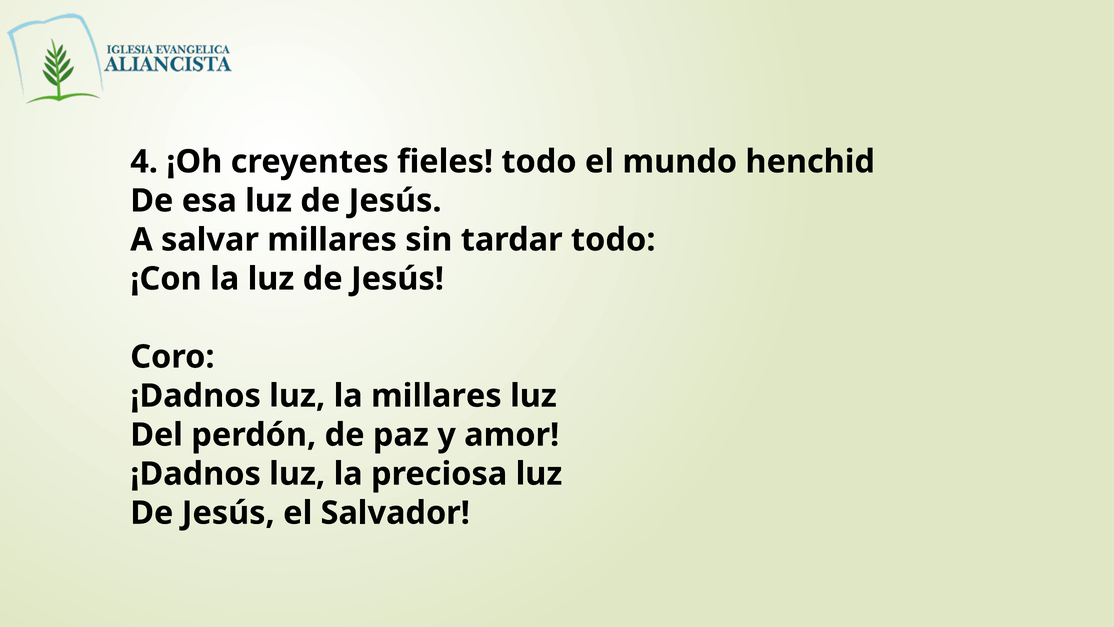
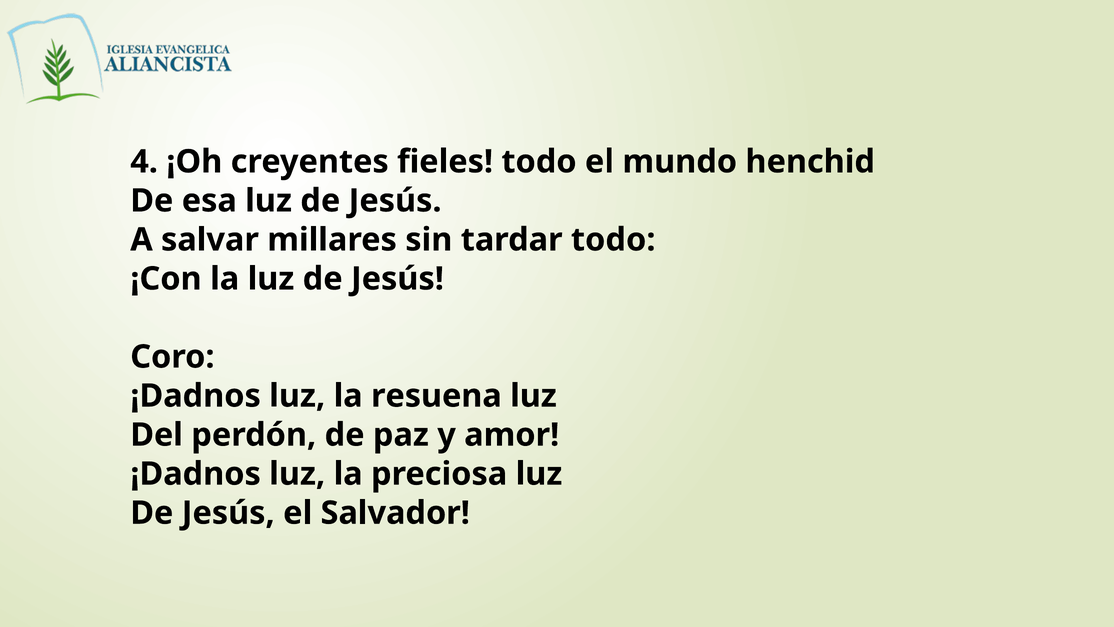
la millares: millares -> resuena
